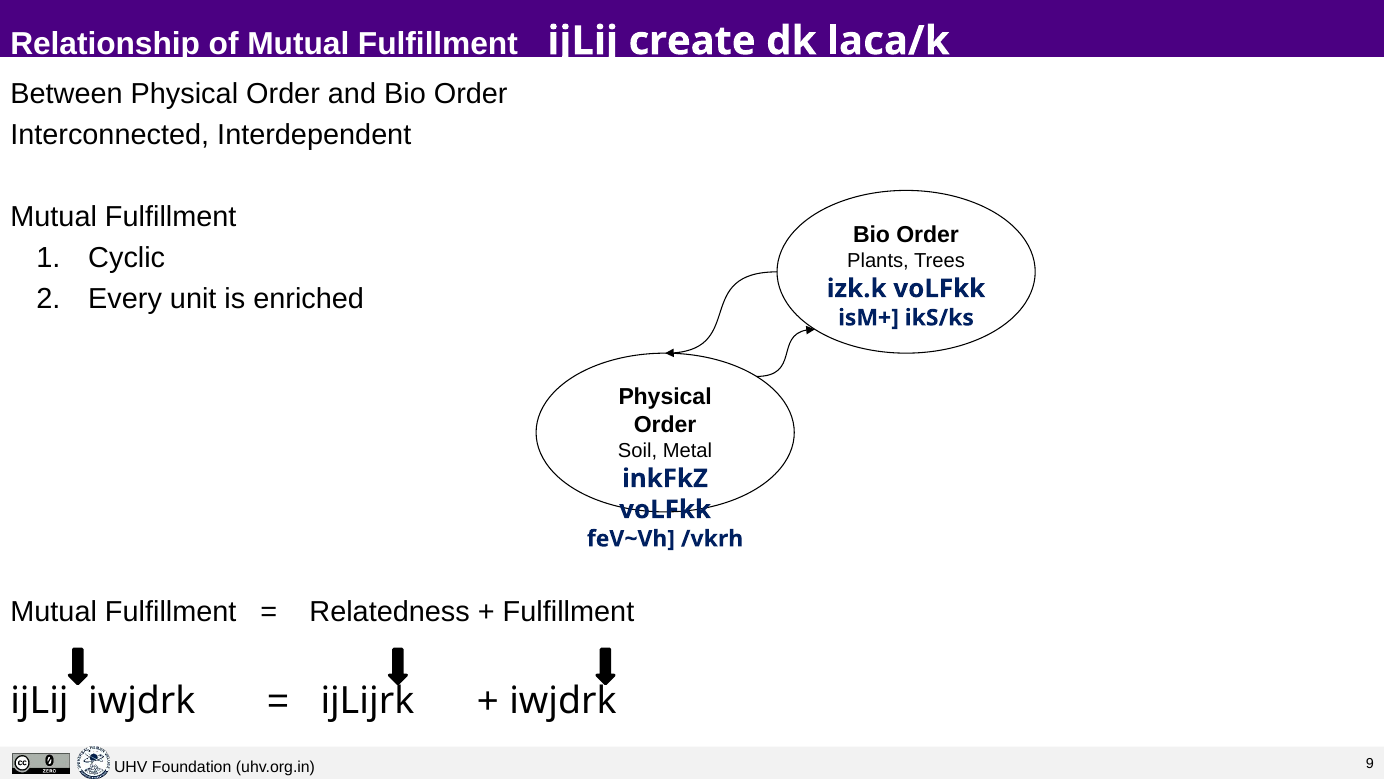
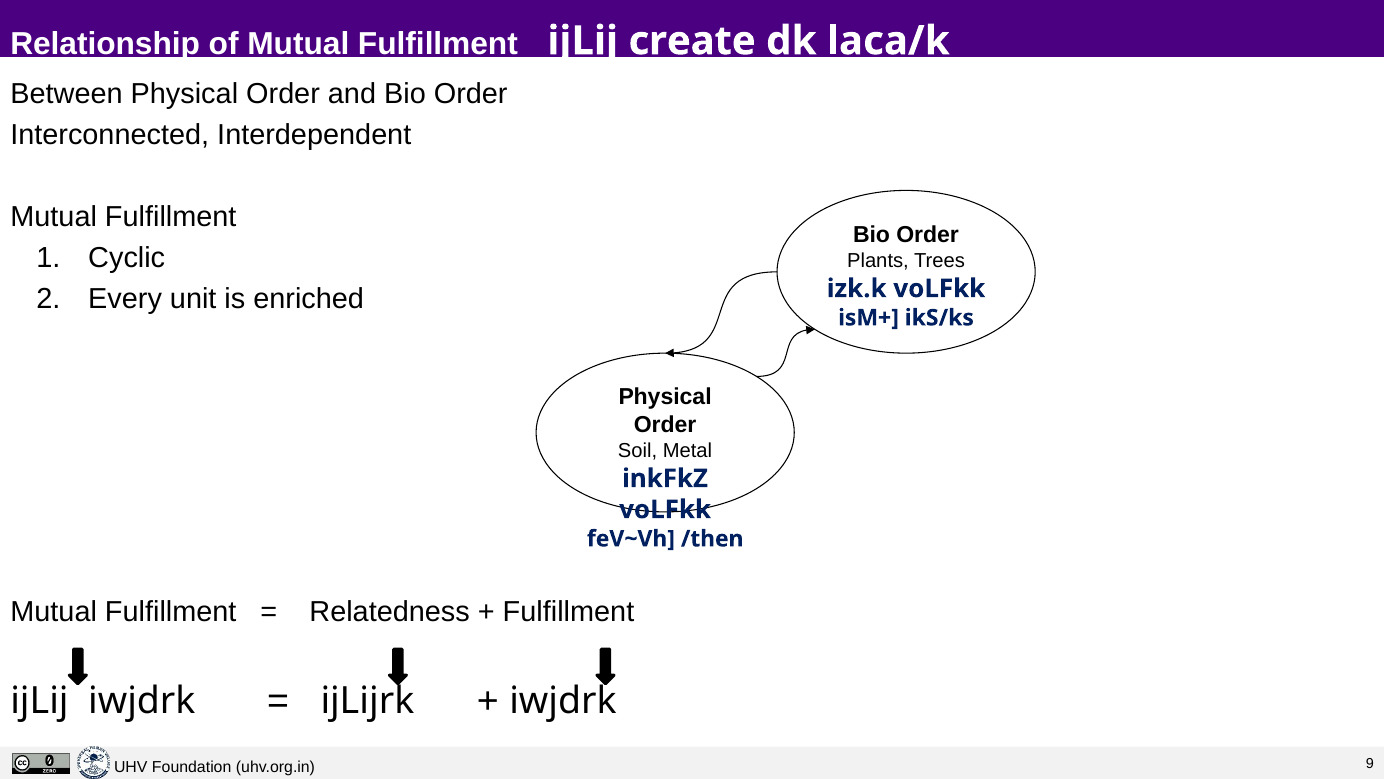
/vkrh: /vkrh -> /then
